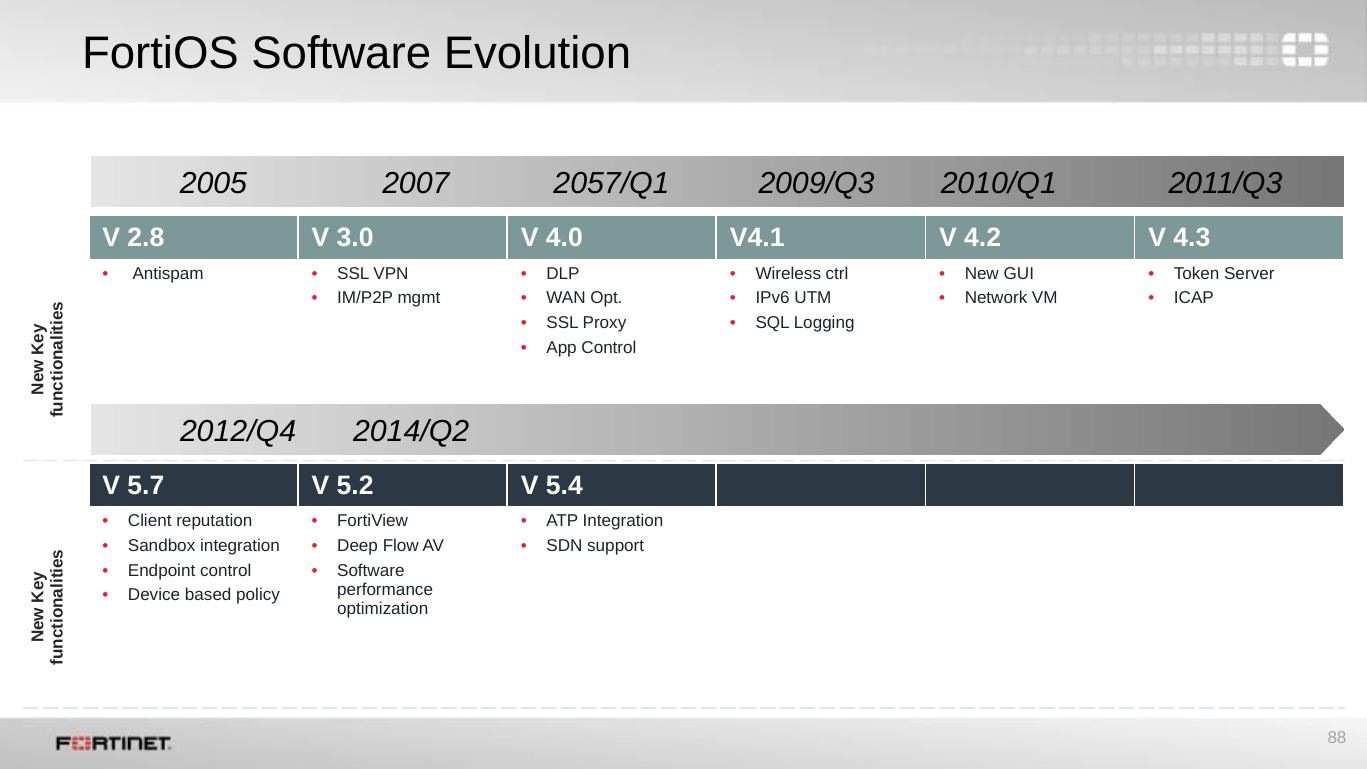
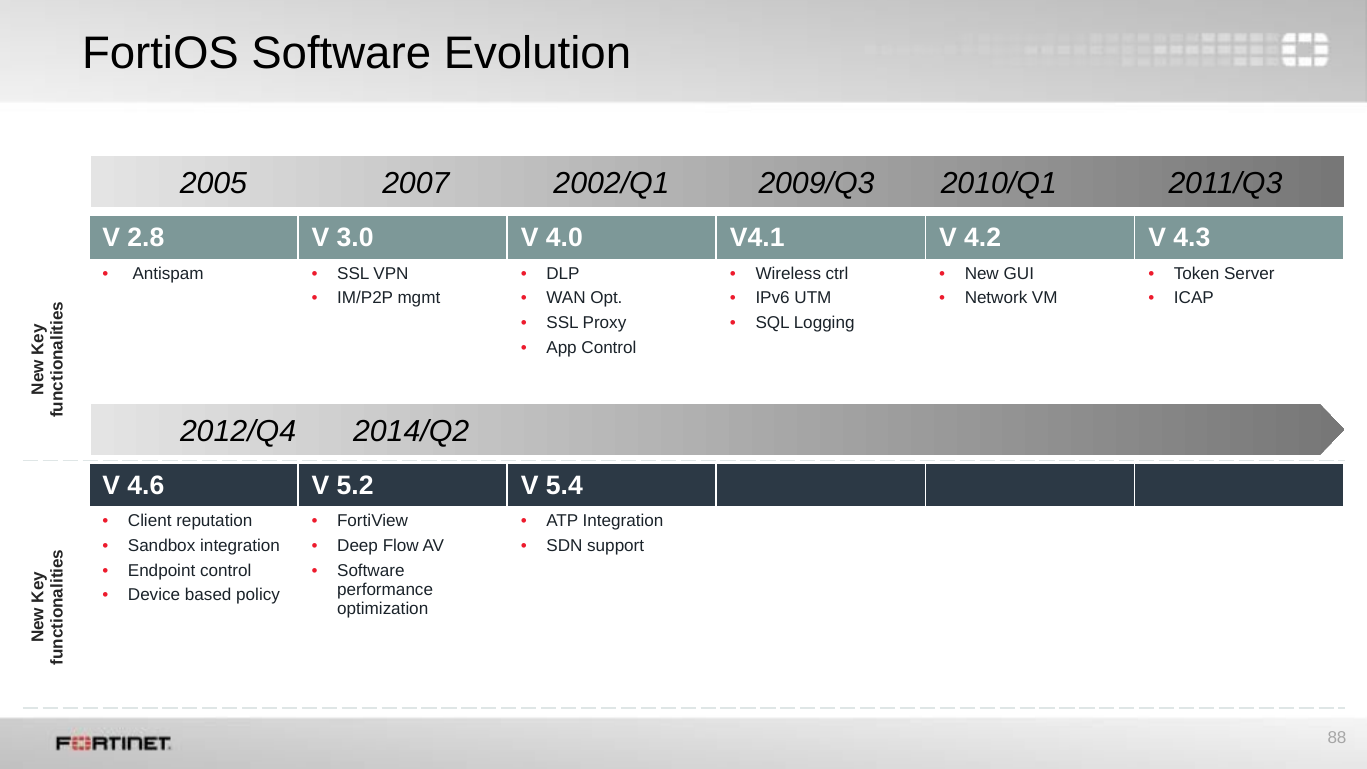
2057/Q1: 2057/Q1 -> 2002/Q1
5.7: 5.7 -> 4.6
